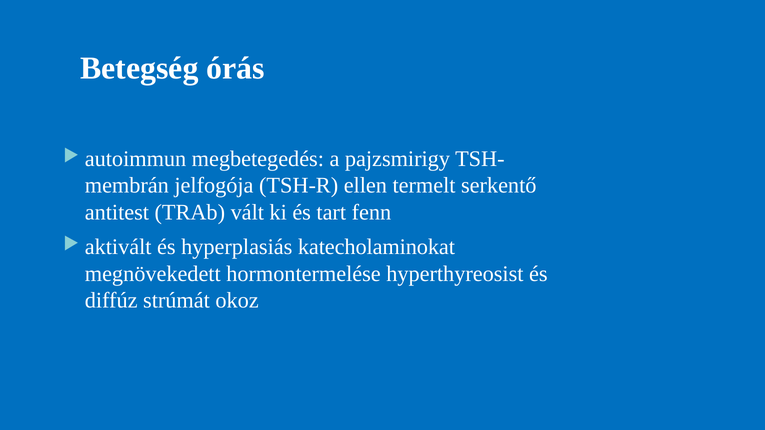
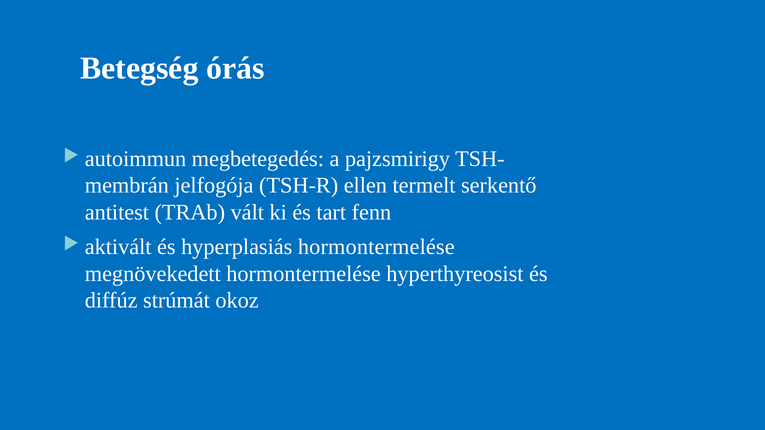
hyperplasiás katecholaminokat: katecholaminokat -> hormontermelése
